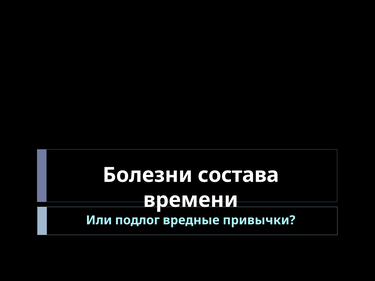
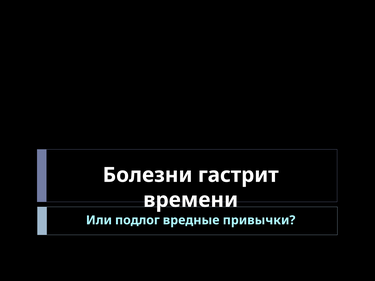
состава: состава -> гастрит
